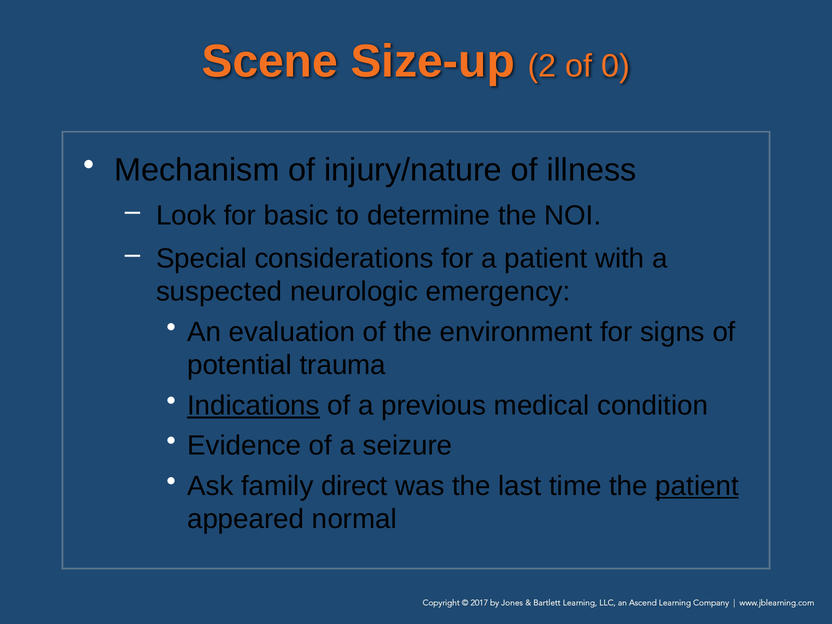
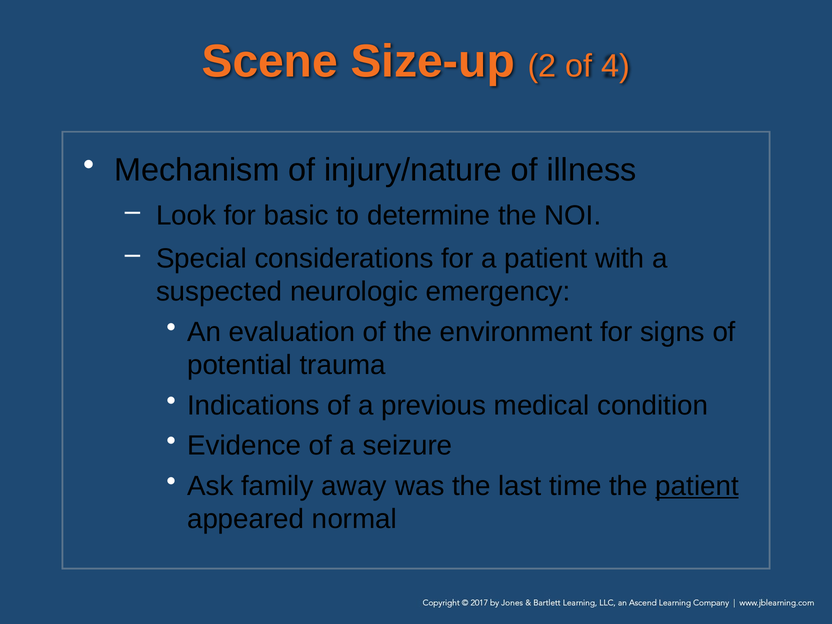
0: 0 -> 4
Indications underline: present -> none
direct: direct -> away
